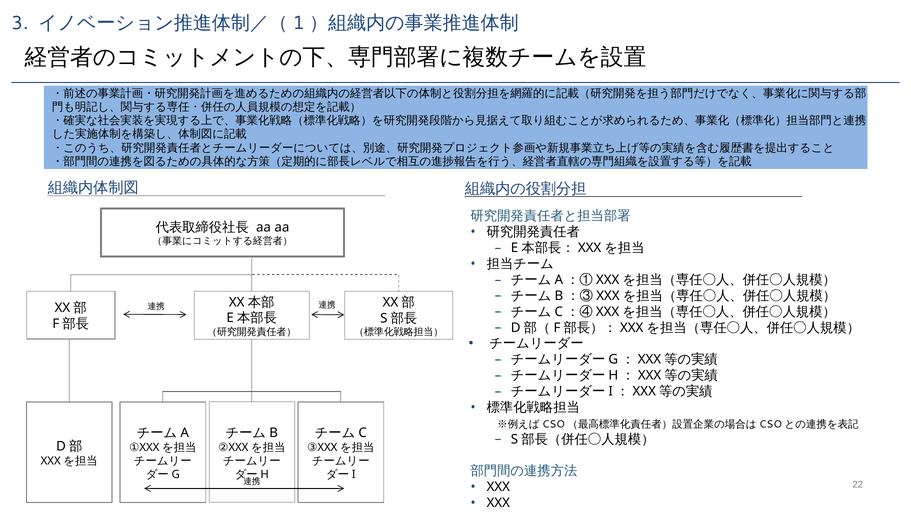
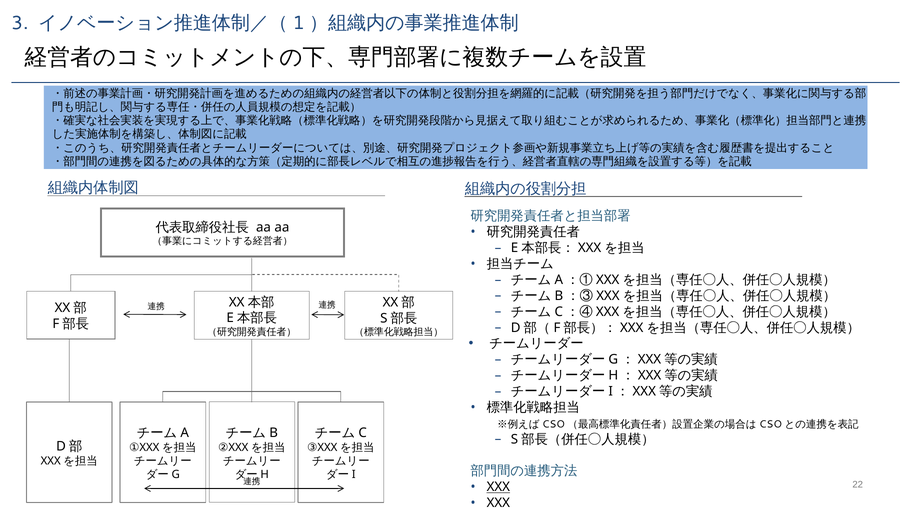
XXX at (498, 487) underline: none -> present
